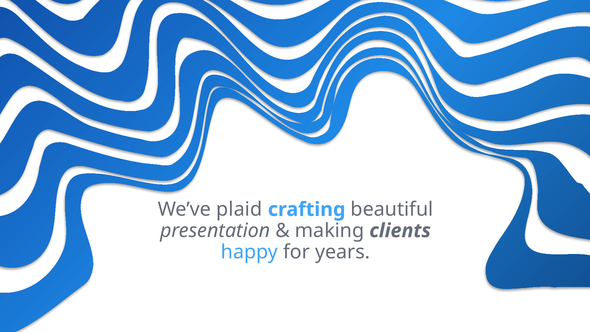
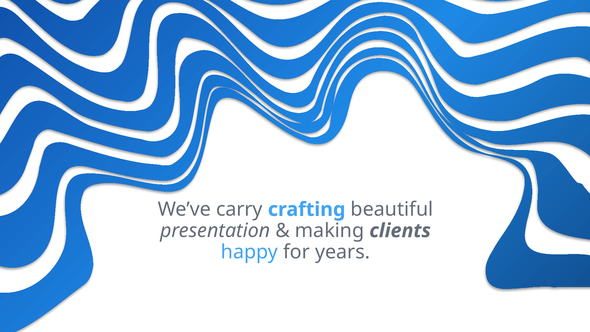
plaid: plaid -> carry
